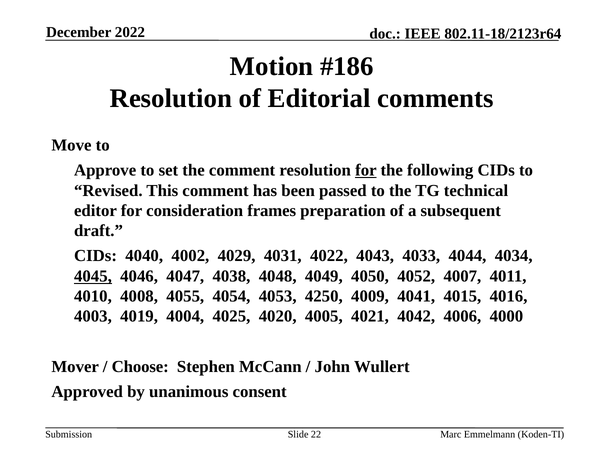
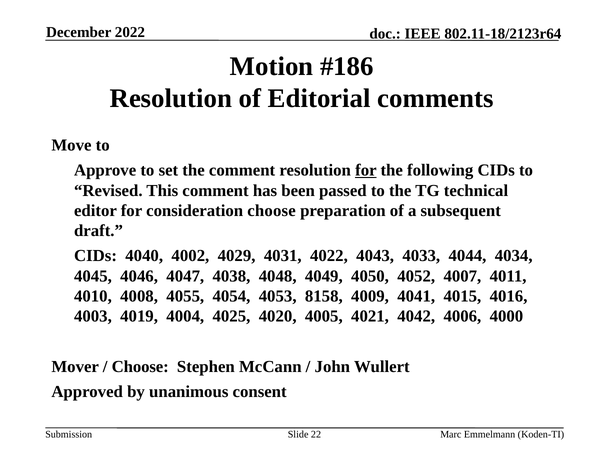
consideration frames: frames -> choose
4045 underline: present -> none
4250: 4250 -> 8158
